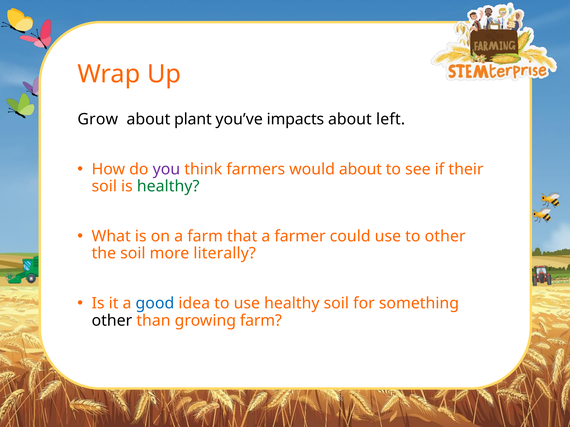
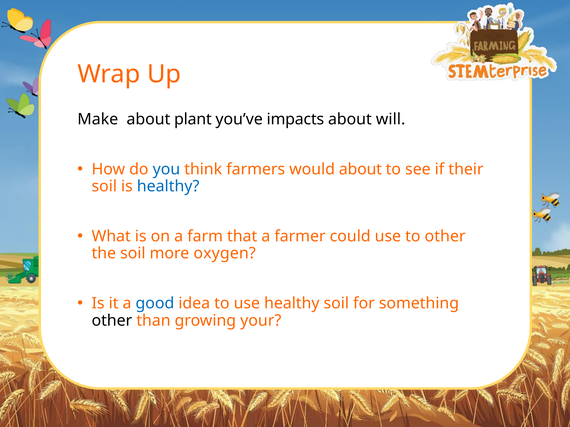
Grow: Grow -> Make
left: left -> will
you colour: purple -> blue
healthy at (168, 186) colour: green -> blue
literally: literally -> oxygen
growing farm: farm -> your
